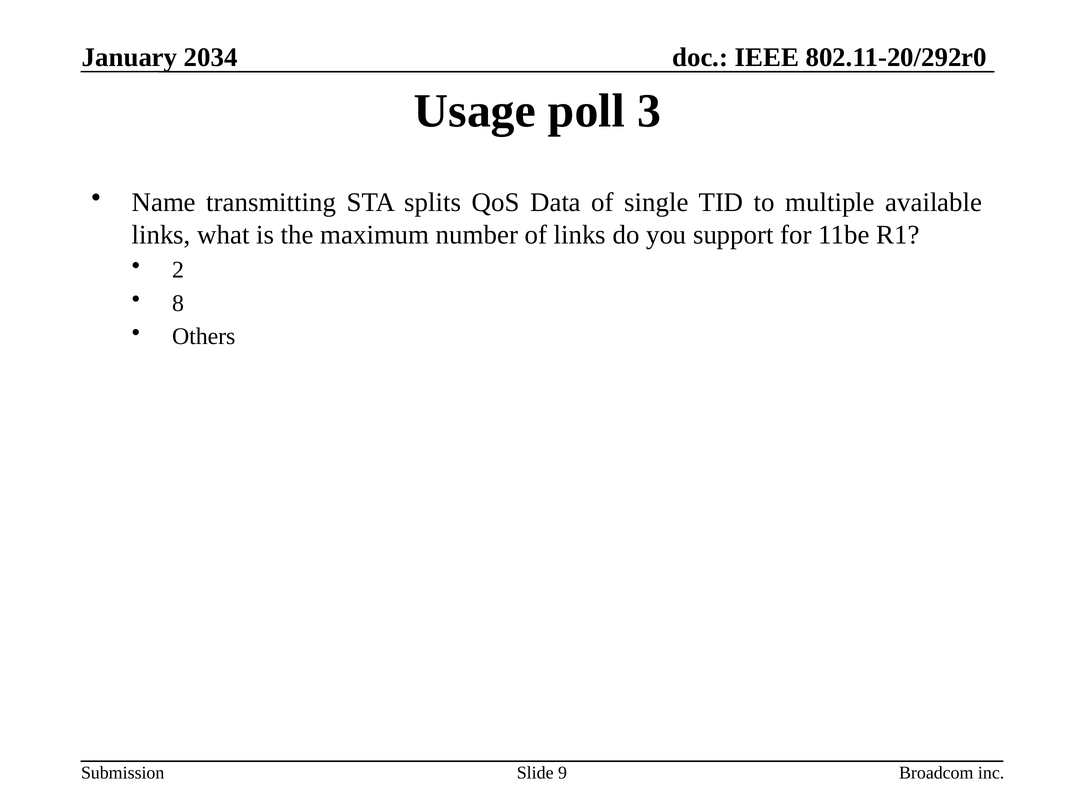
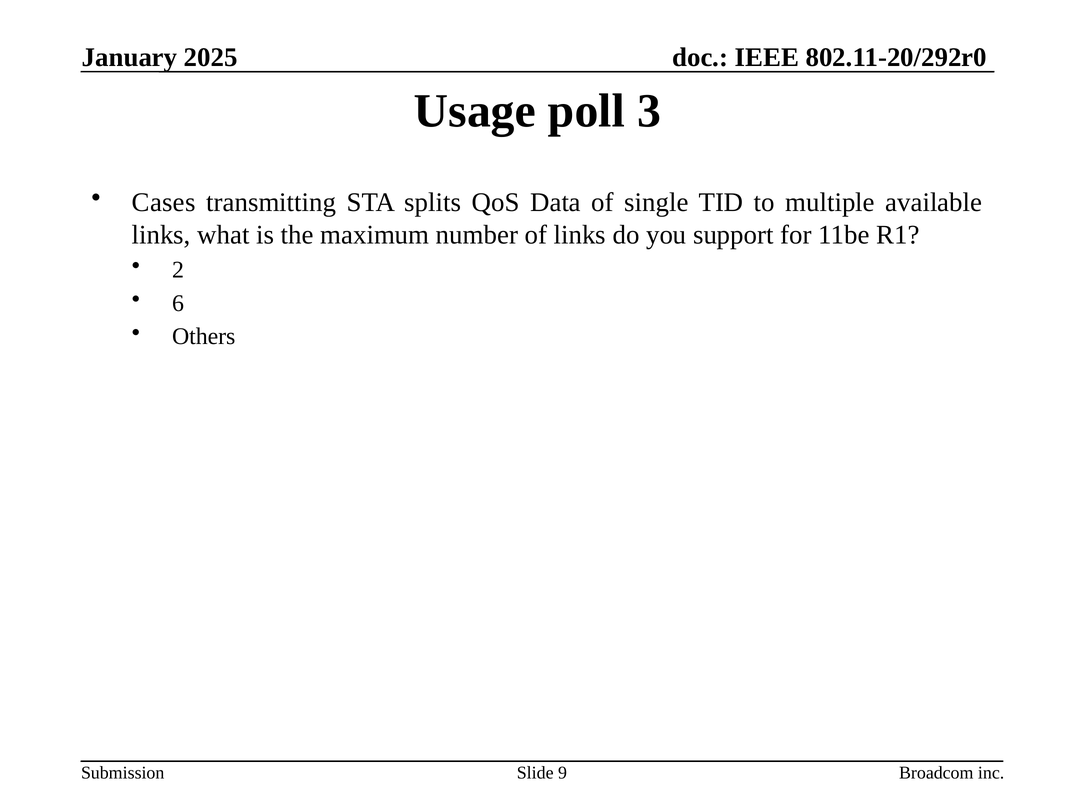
2034: 2034 -> 2025
Name: Name -> Cases
8: 8 -> 6
